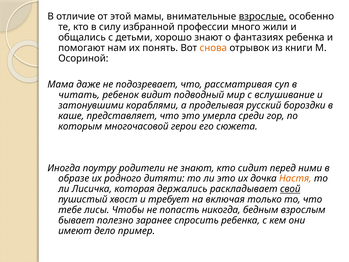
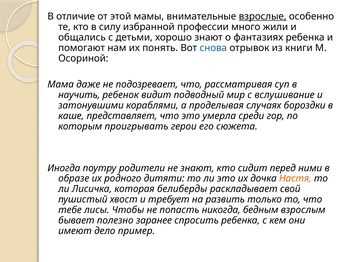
снова colour: orange -> blue
читать: читать -> научить
русский: русский -> случаях
многочасовой: многочасовой -> проигрывать
держались: держались -> белиберды
свой underline: present -> none
включая: включая -> развить
